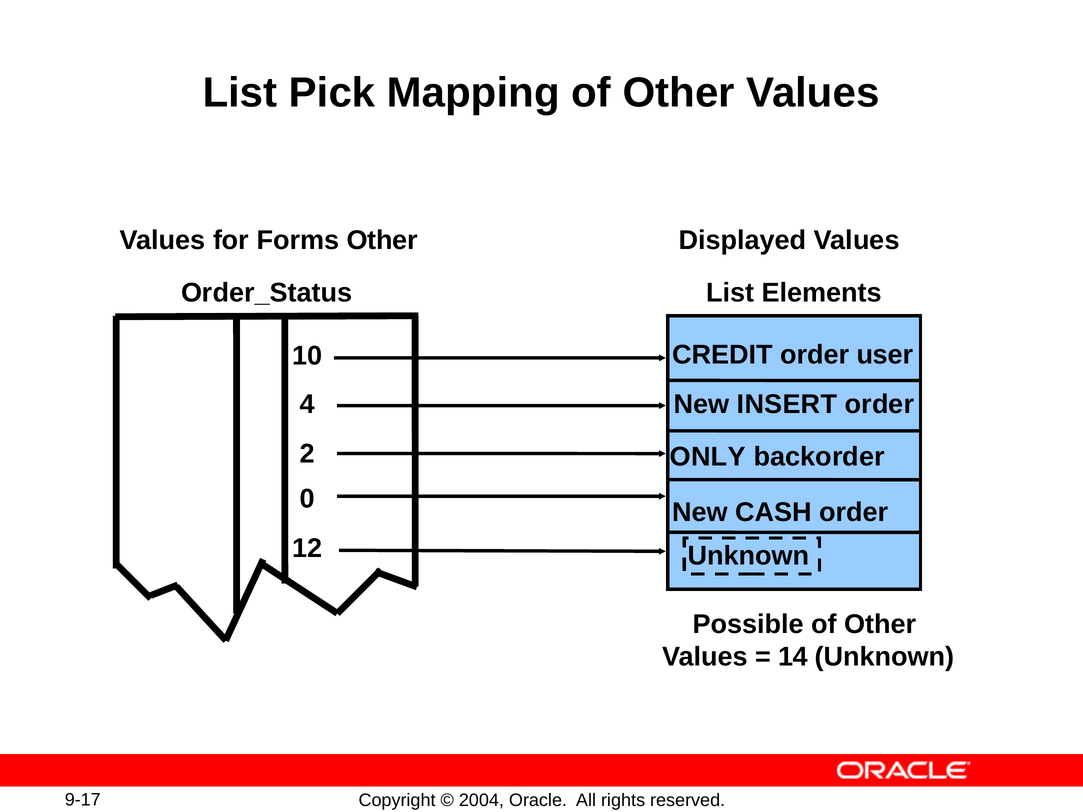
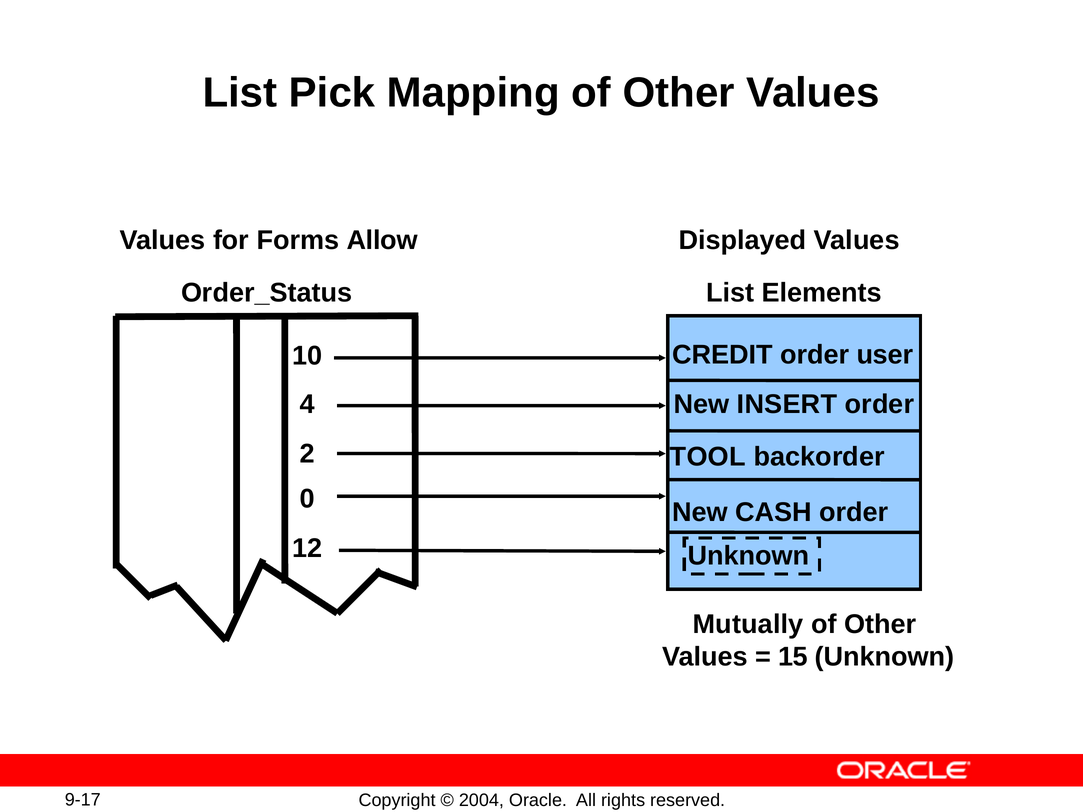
Forms Other: Other -> Allow
ONLY: ONLY -> TOOL
Possible: Possible -> Mutually
14: 14 -> 15
